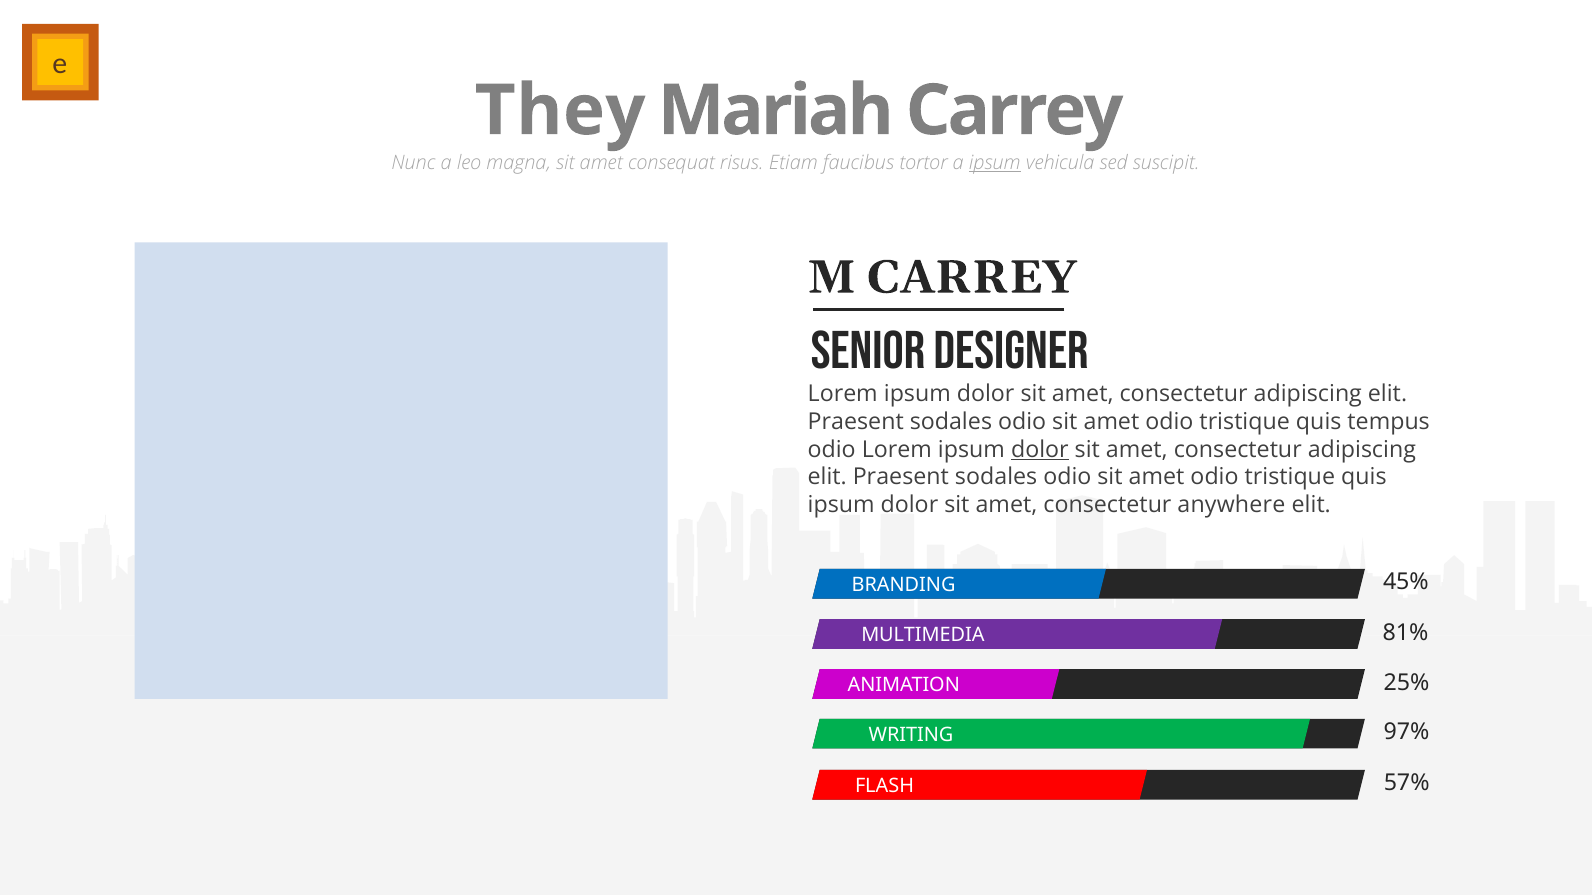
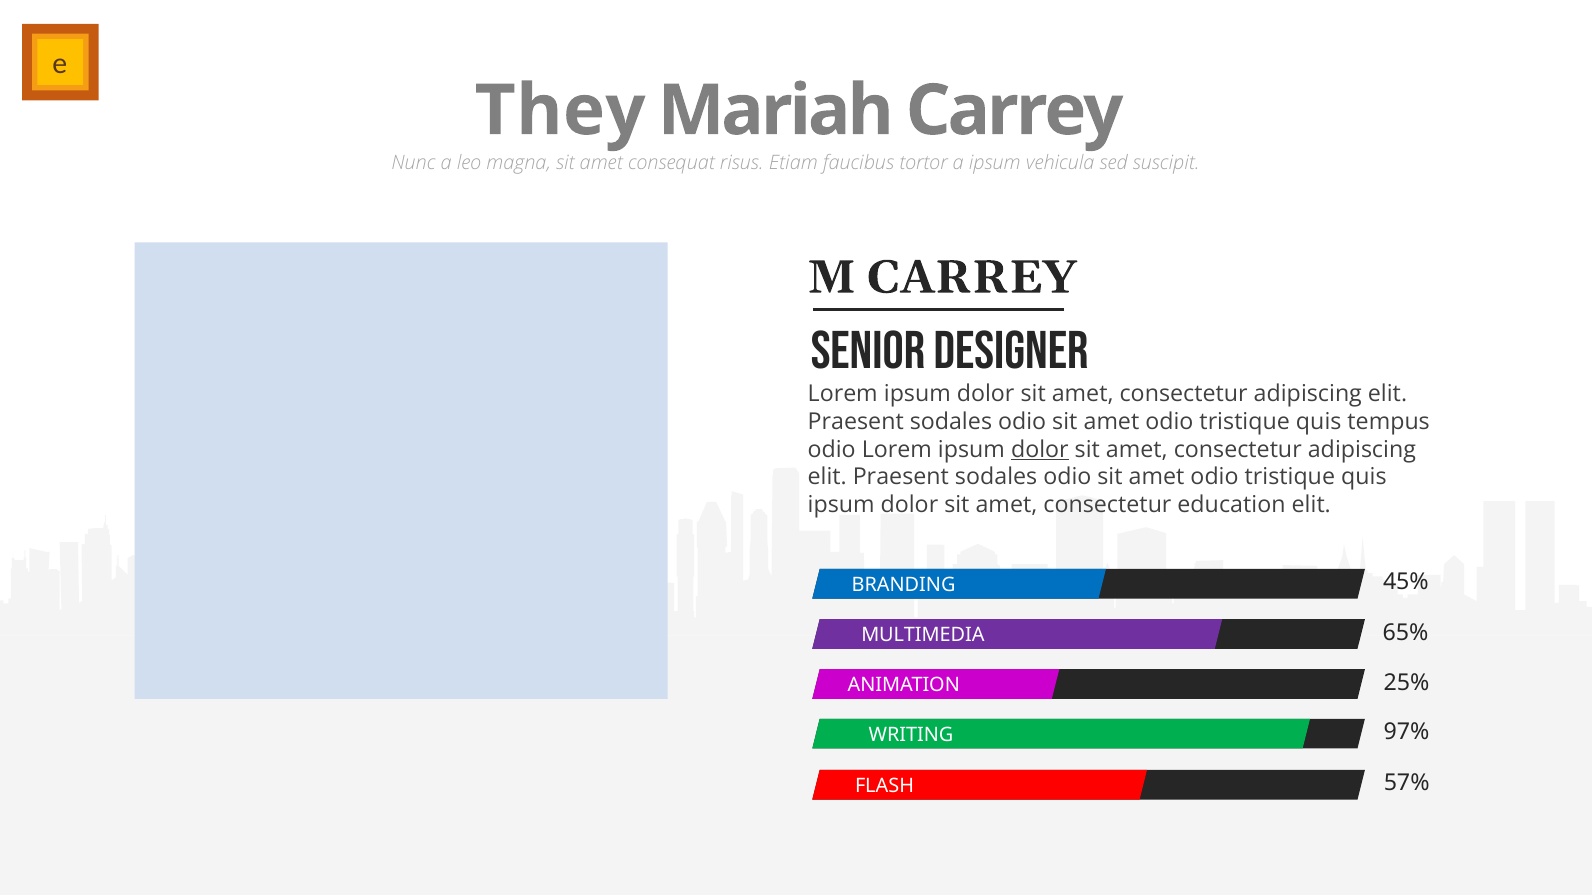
ipsum at (995, 163) underline: present -> none
anywhere: anywhere -> education
81%: 81% -> 65%
